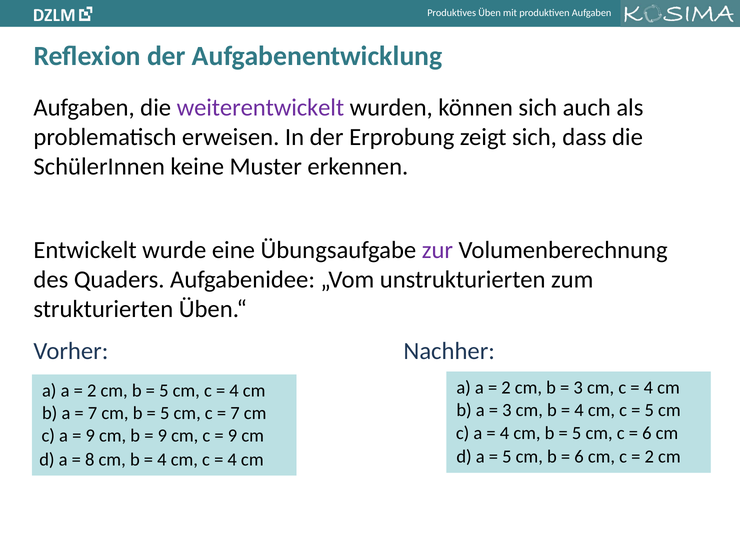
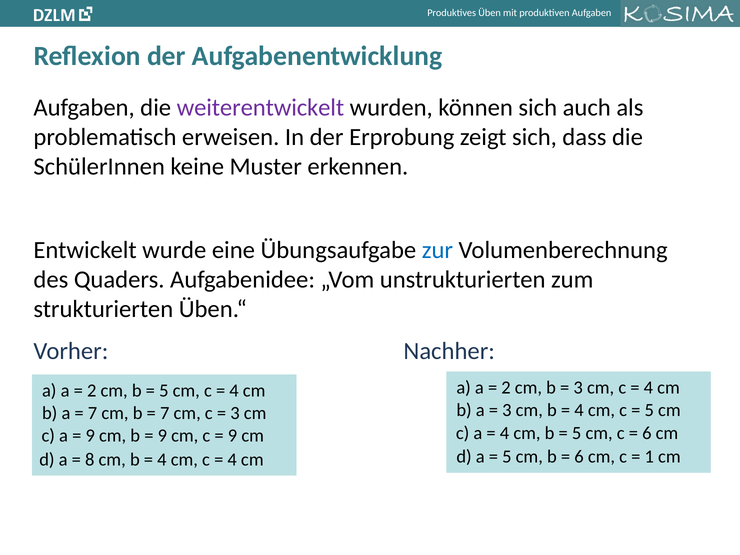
zur colour: purple -> blue
5 at (165, 413): 5 -> 7
7 at (235, 413): 7 -> 3
2 at (649, 457): 2 -> 1
